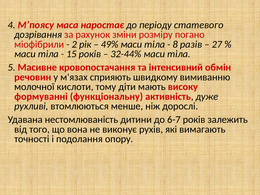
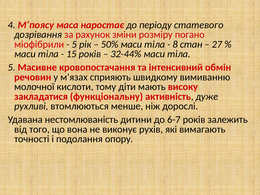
2 at (74, 44): 2 -> 5
49%: 49% -> 50%
разів: разів -> стан
формуванні: формуванні -> закладатися
